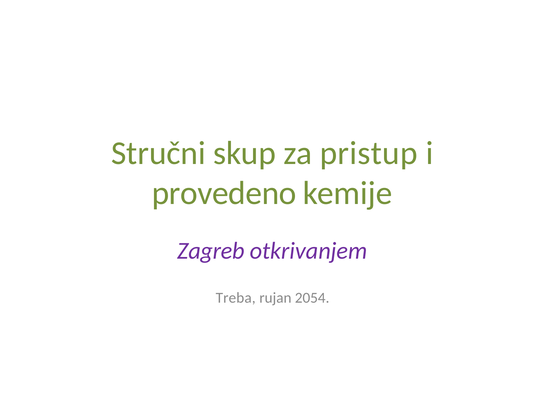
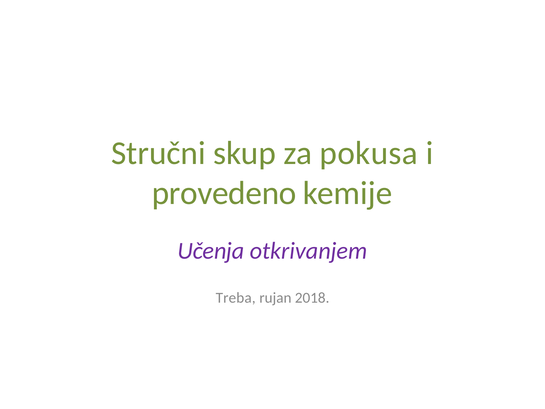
pristup: pristup -> pokusa
Zagreb: Zagreb -> Učenja
2054: 2054 -> 2018
